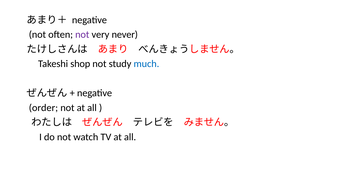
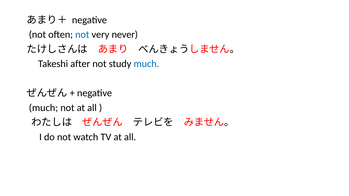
not at (82, 35) colour: purple -> blue
shop: shop -> after
order at (43, 108): order -> much
